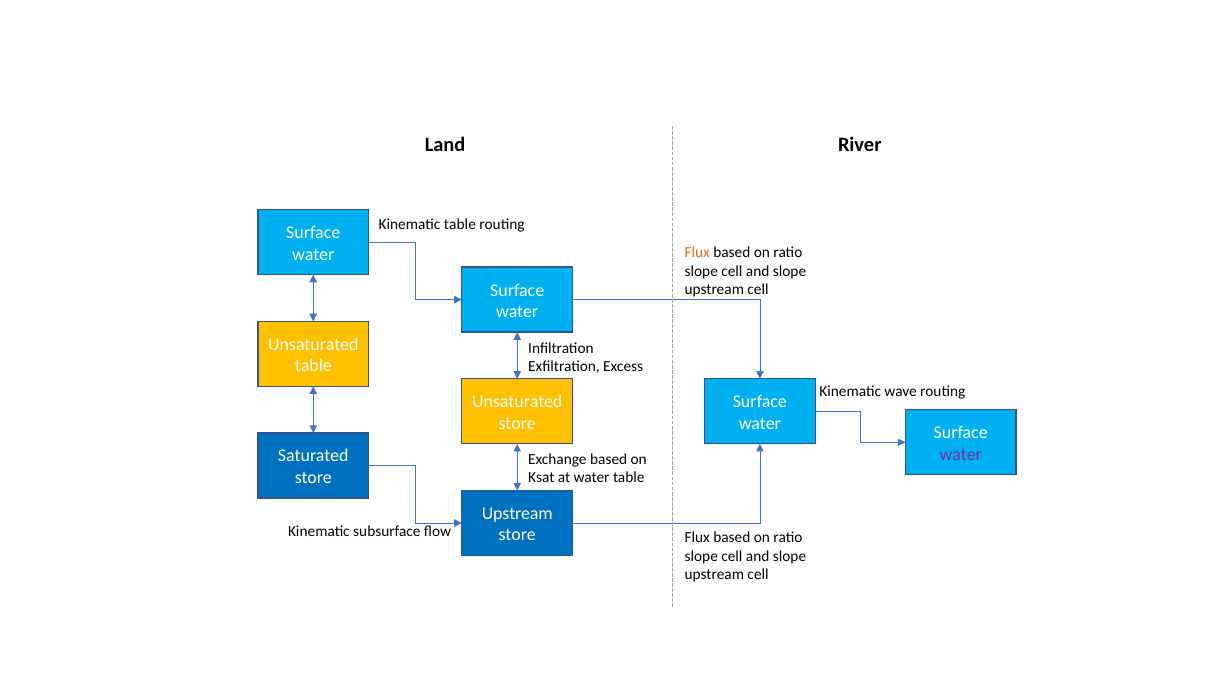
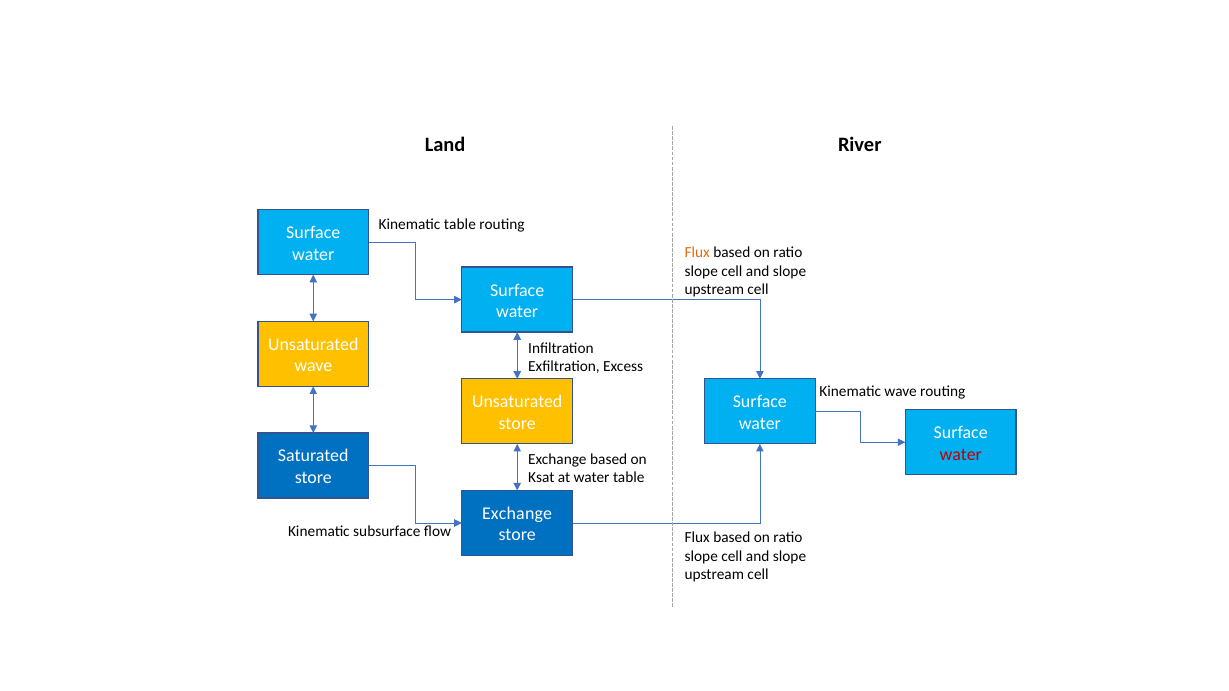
table at (313, 366): table -> wave
water at (961, 454) colour: purple -> red
Upstream at (517, 514): Upstream -> Exchange
